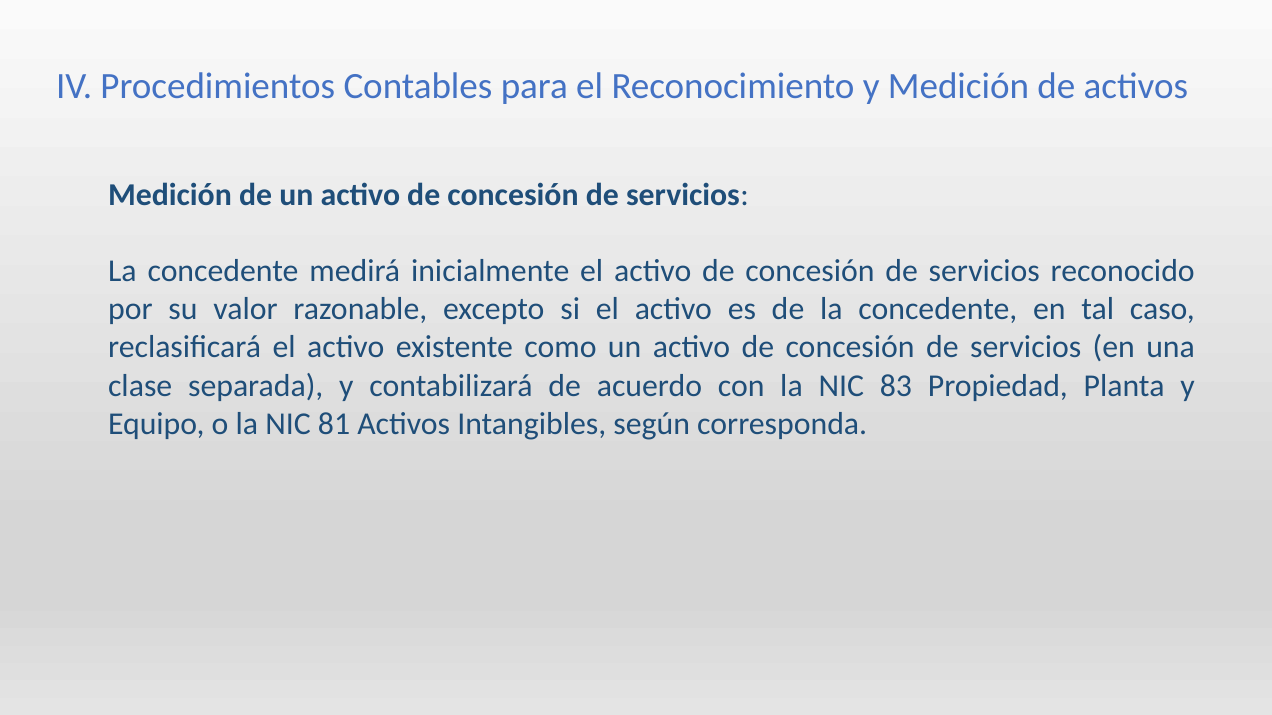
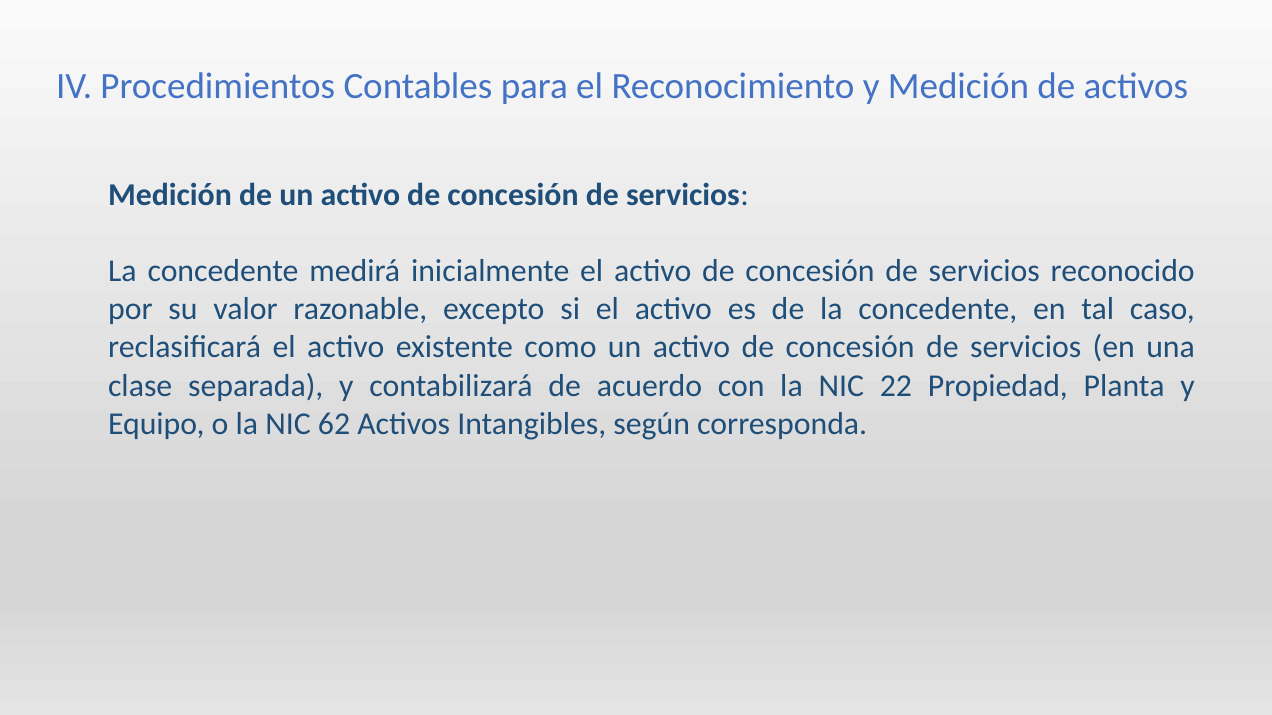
83: 83 -> 22
81: 81 -> 62
